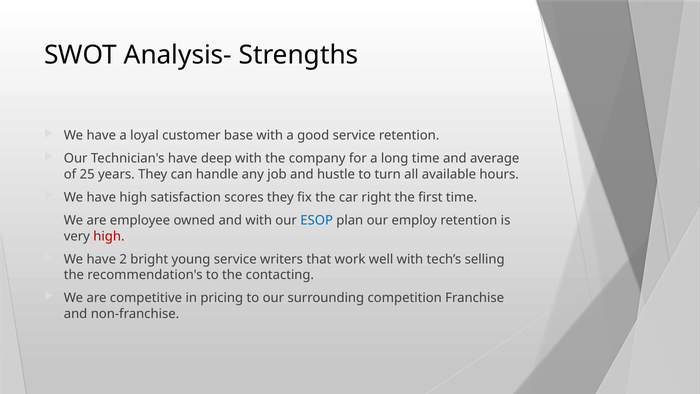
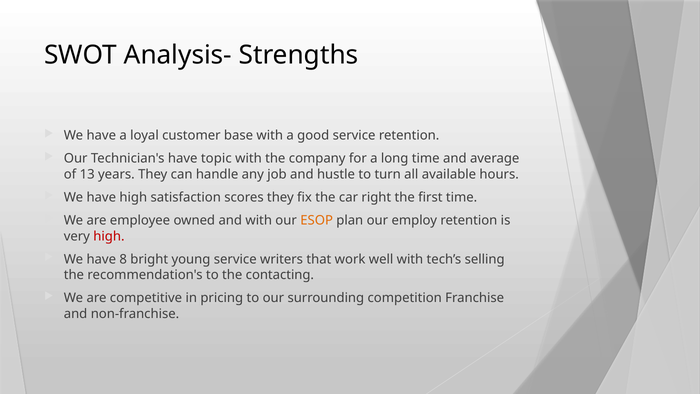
deep: deep -> topic
25: 25 -> 13
ESOP colour: blue -> orange
2: 2 -> 8
